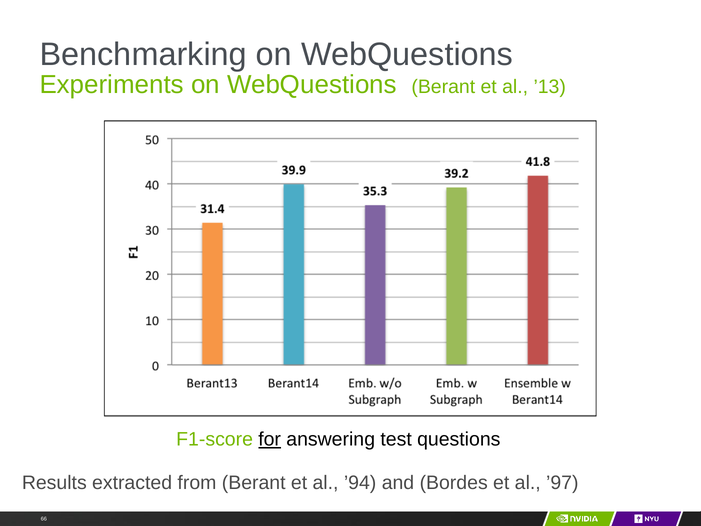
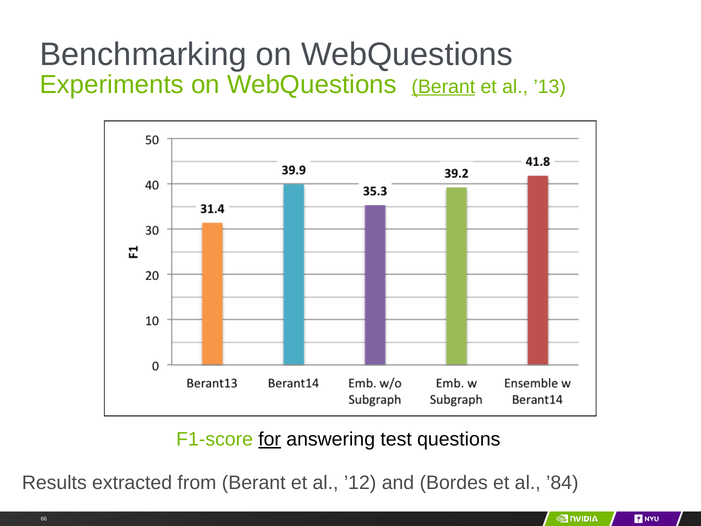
Berant at (443, 87) underline: none -> present
’94: ’94 -> ’12
’97: ’97 -> ’84
